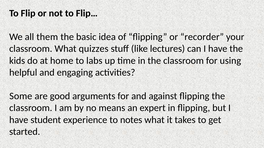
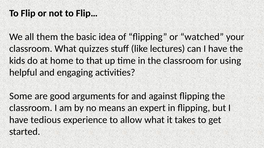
recorder: recorder -> watched
labs: labs -> that
student: student -> tedious
notes: notes -> allow
